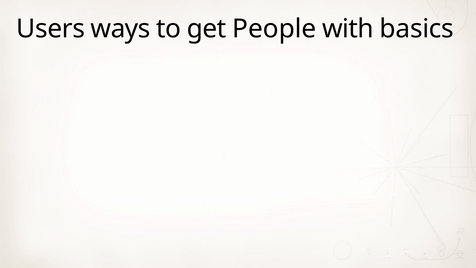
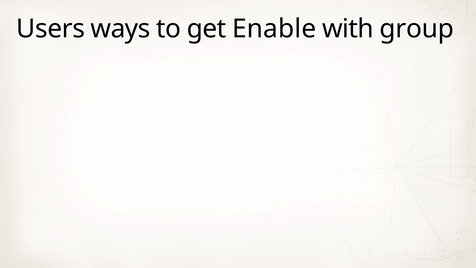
People: People -> Enable
basics: basics -> group
